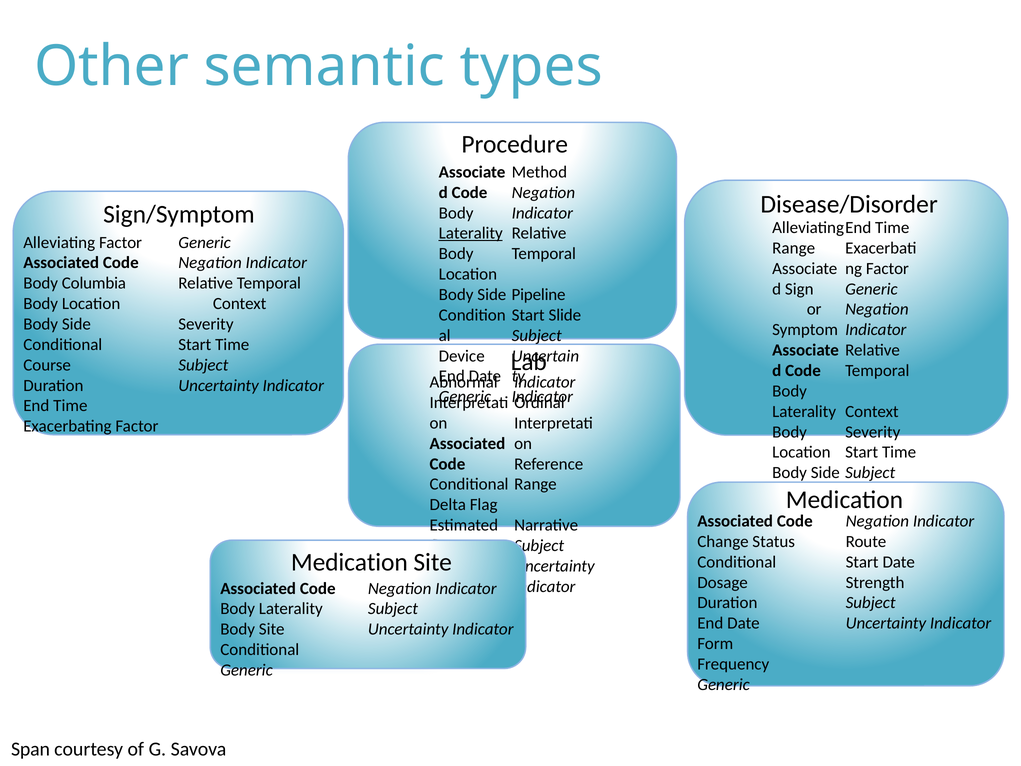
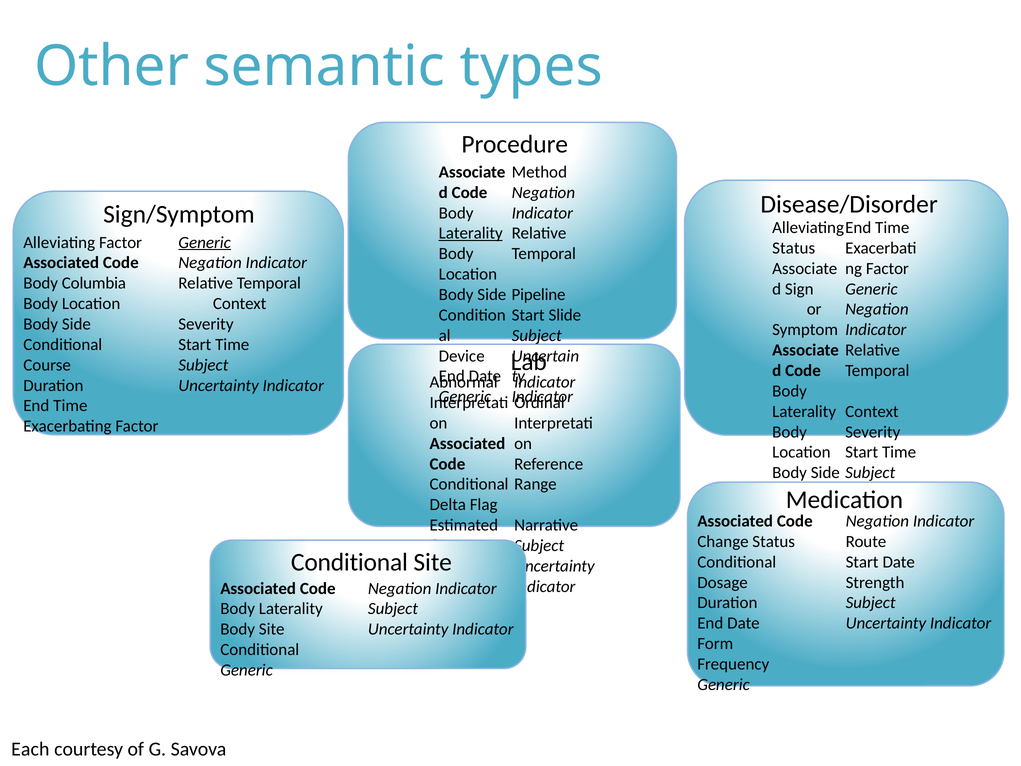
Generic at (205, 242) underline: none -> present
Range at (794, 248): Range -> Status
Medication at (349, 562): Medication -> Conditional
Span: Span -> Each
